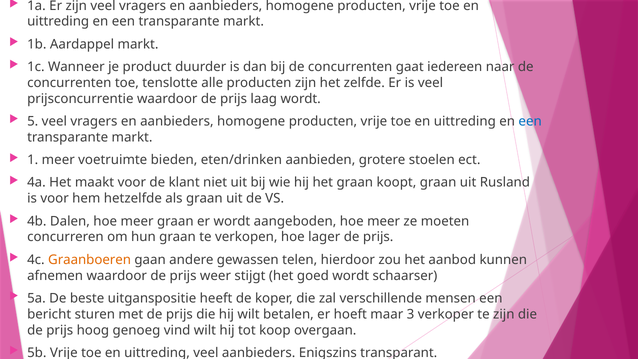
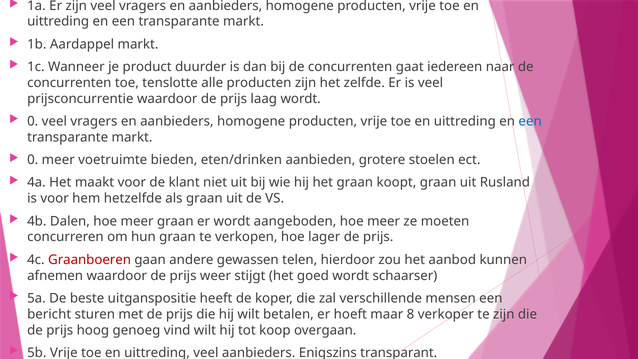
5 at (33, 121): 5 -> 0
1 at (33, 160): 1 -> 0
Graanboeren colour: orange -> red
3: 3 -> 8
